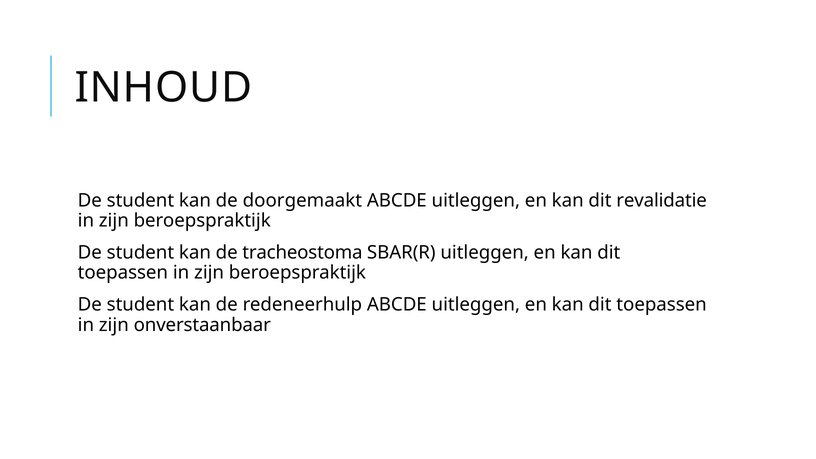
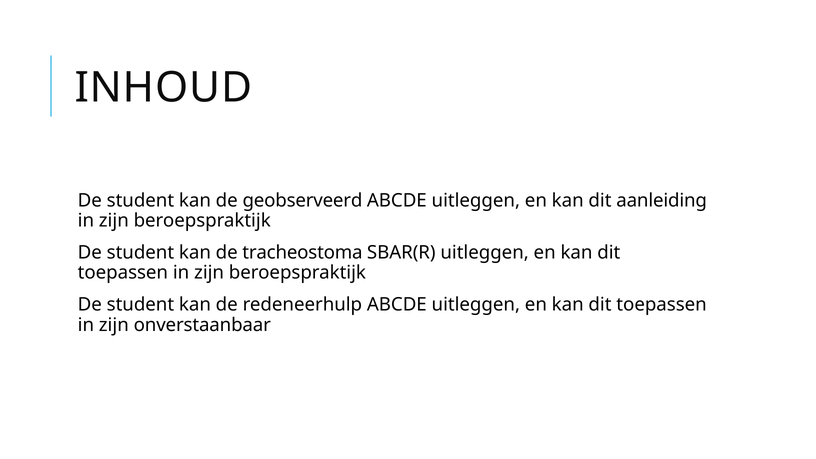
doorgemaakt: doorgemaakt -> geobserveerd
revalidatie: revalidatie -> aanleiding
